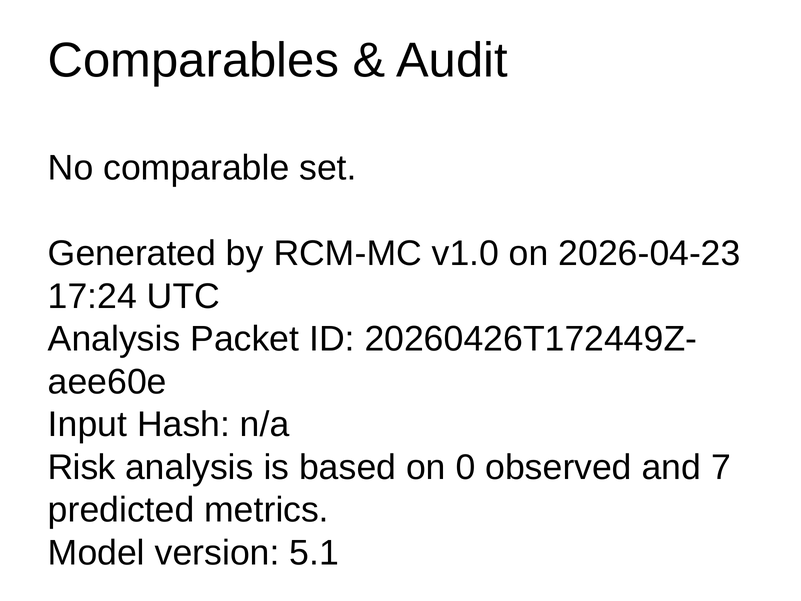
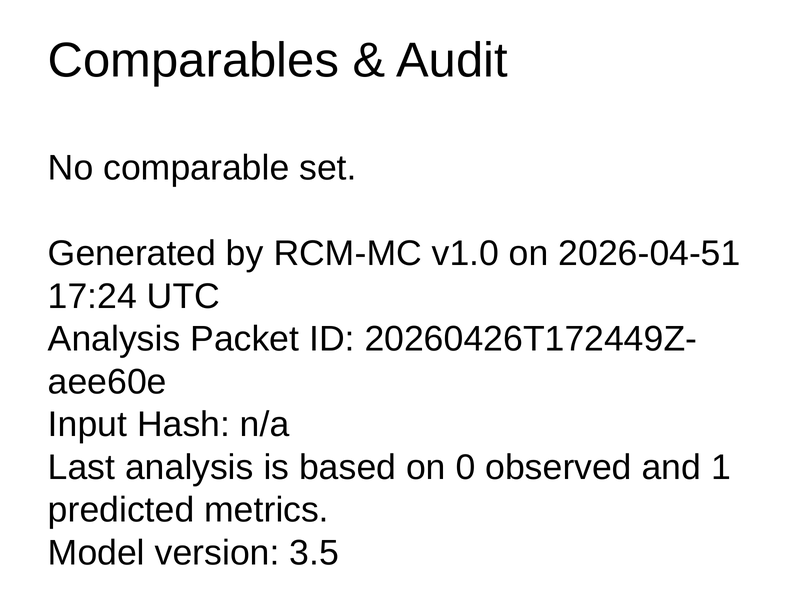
2026-04-23: 2026-04-23 -> 2026-04-51
Risk: Risk -> Last
7: 7 -> 1
5.1: 5.1 -> 3.5
